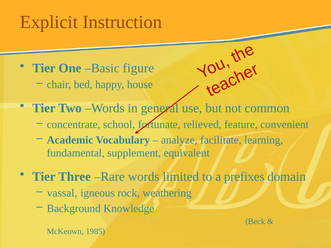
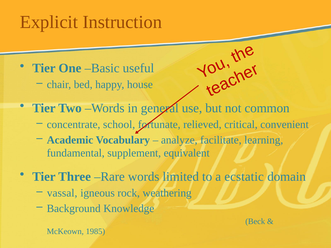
figure: figure -> useful
feature: feature -> critical
prefixes: prefixes -> ecstatic
